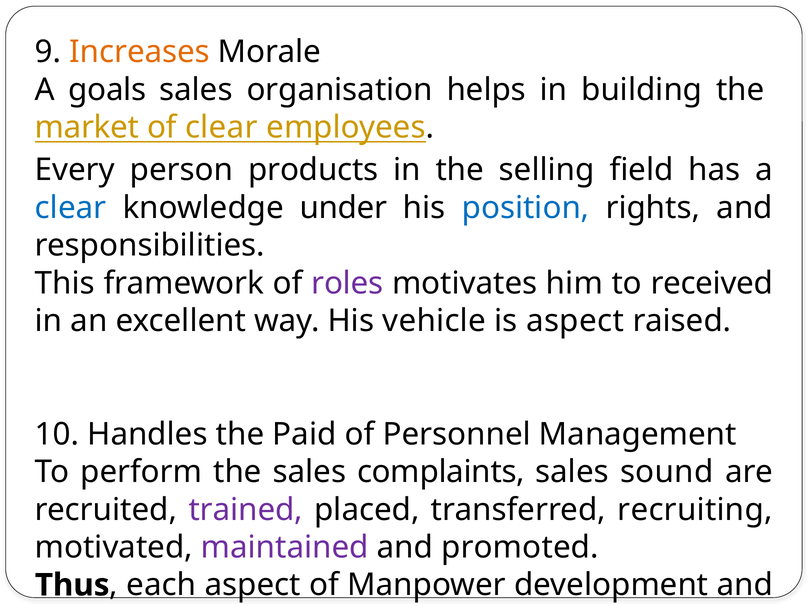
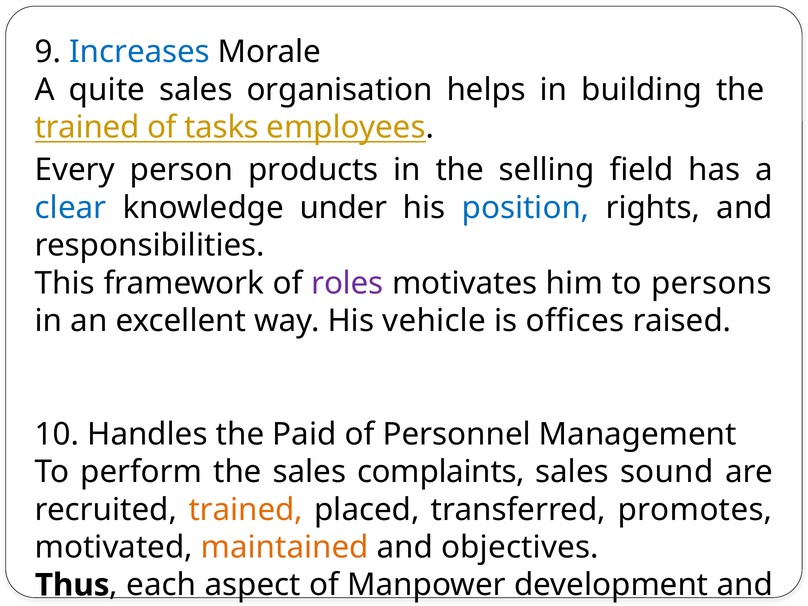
Increases colour: orange -> blue
goals: goals -> quite
market at (87, 127): market -> trained
of clear: clear -> tasks
received: received -> persons
is aspect: aspect -> offices
trained at (246, 510) colour: purple -> orange
recruiting: recruiting -> promotes
maintained colour: purple -> orange
promoted: promoted -> objectives
